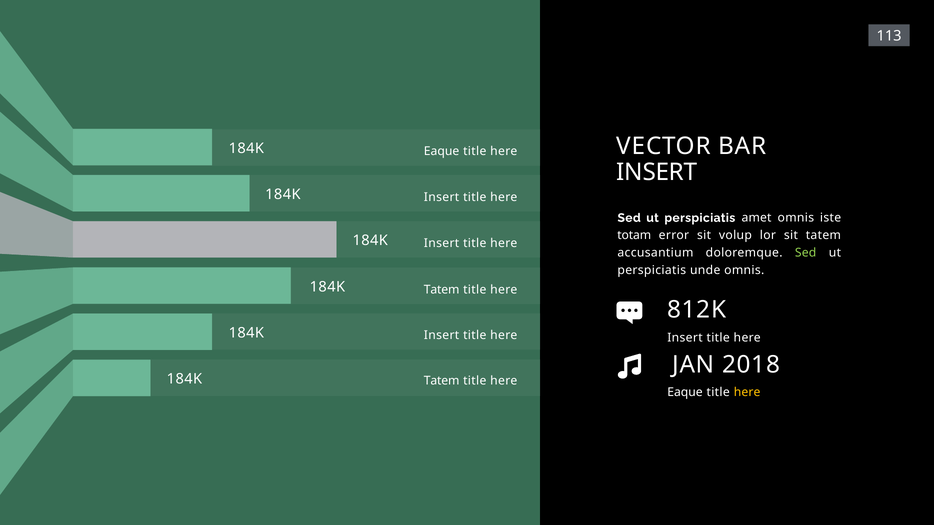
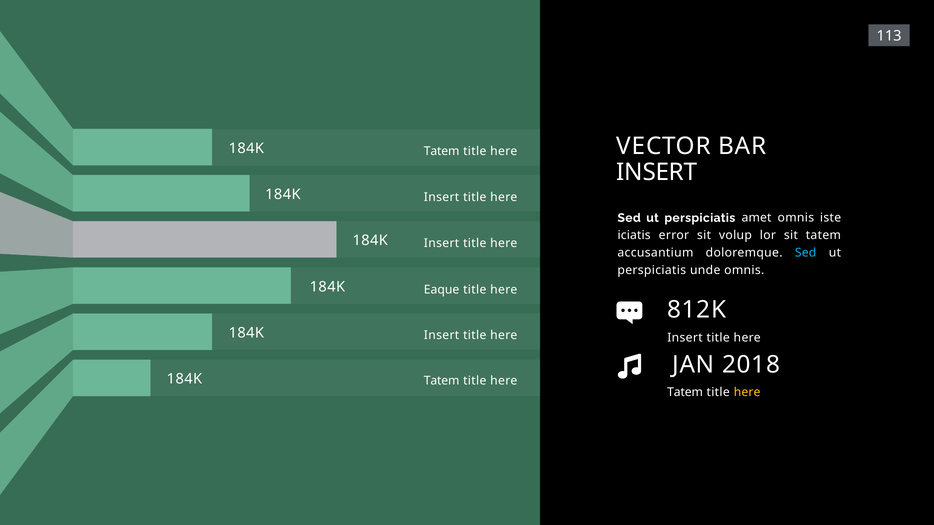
Eaque at (442, 151): Eaque -> Tatem
totam: totam -> iciatis
Sed at (806, 253) colour: light green -> light blue
Tatem at (442, 290): Tatem -> Eaque
Eaque at (685, 393): Eaque -> Tatem
